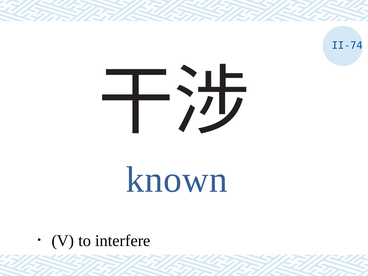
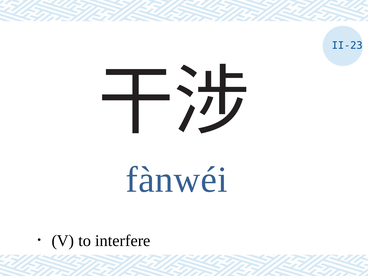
II-74: II-74 -> II-23
known: known -> fànwéi
